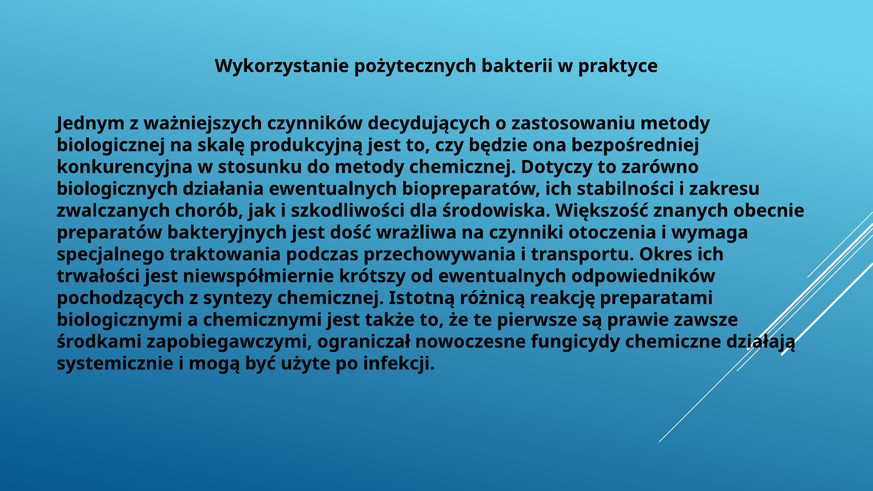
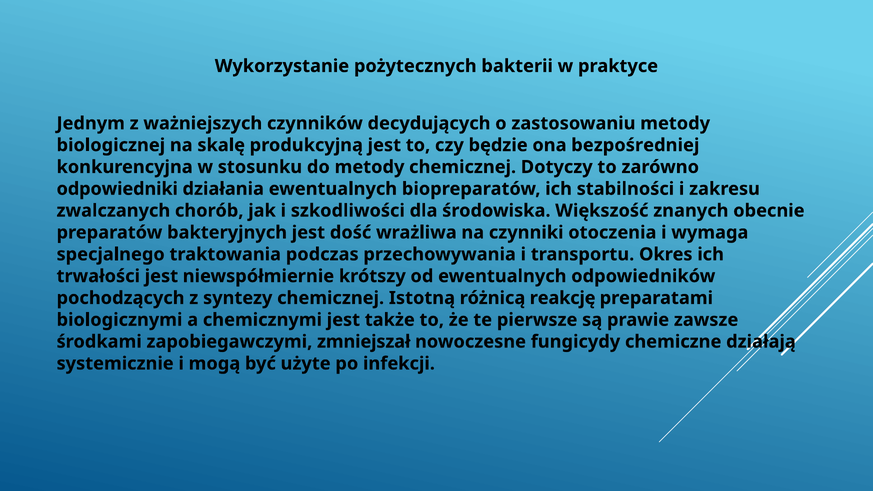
biologicznych: biologicznych -> odpowiedniki
ograniczał: ograniczał -> zmniejszał
